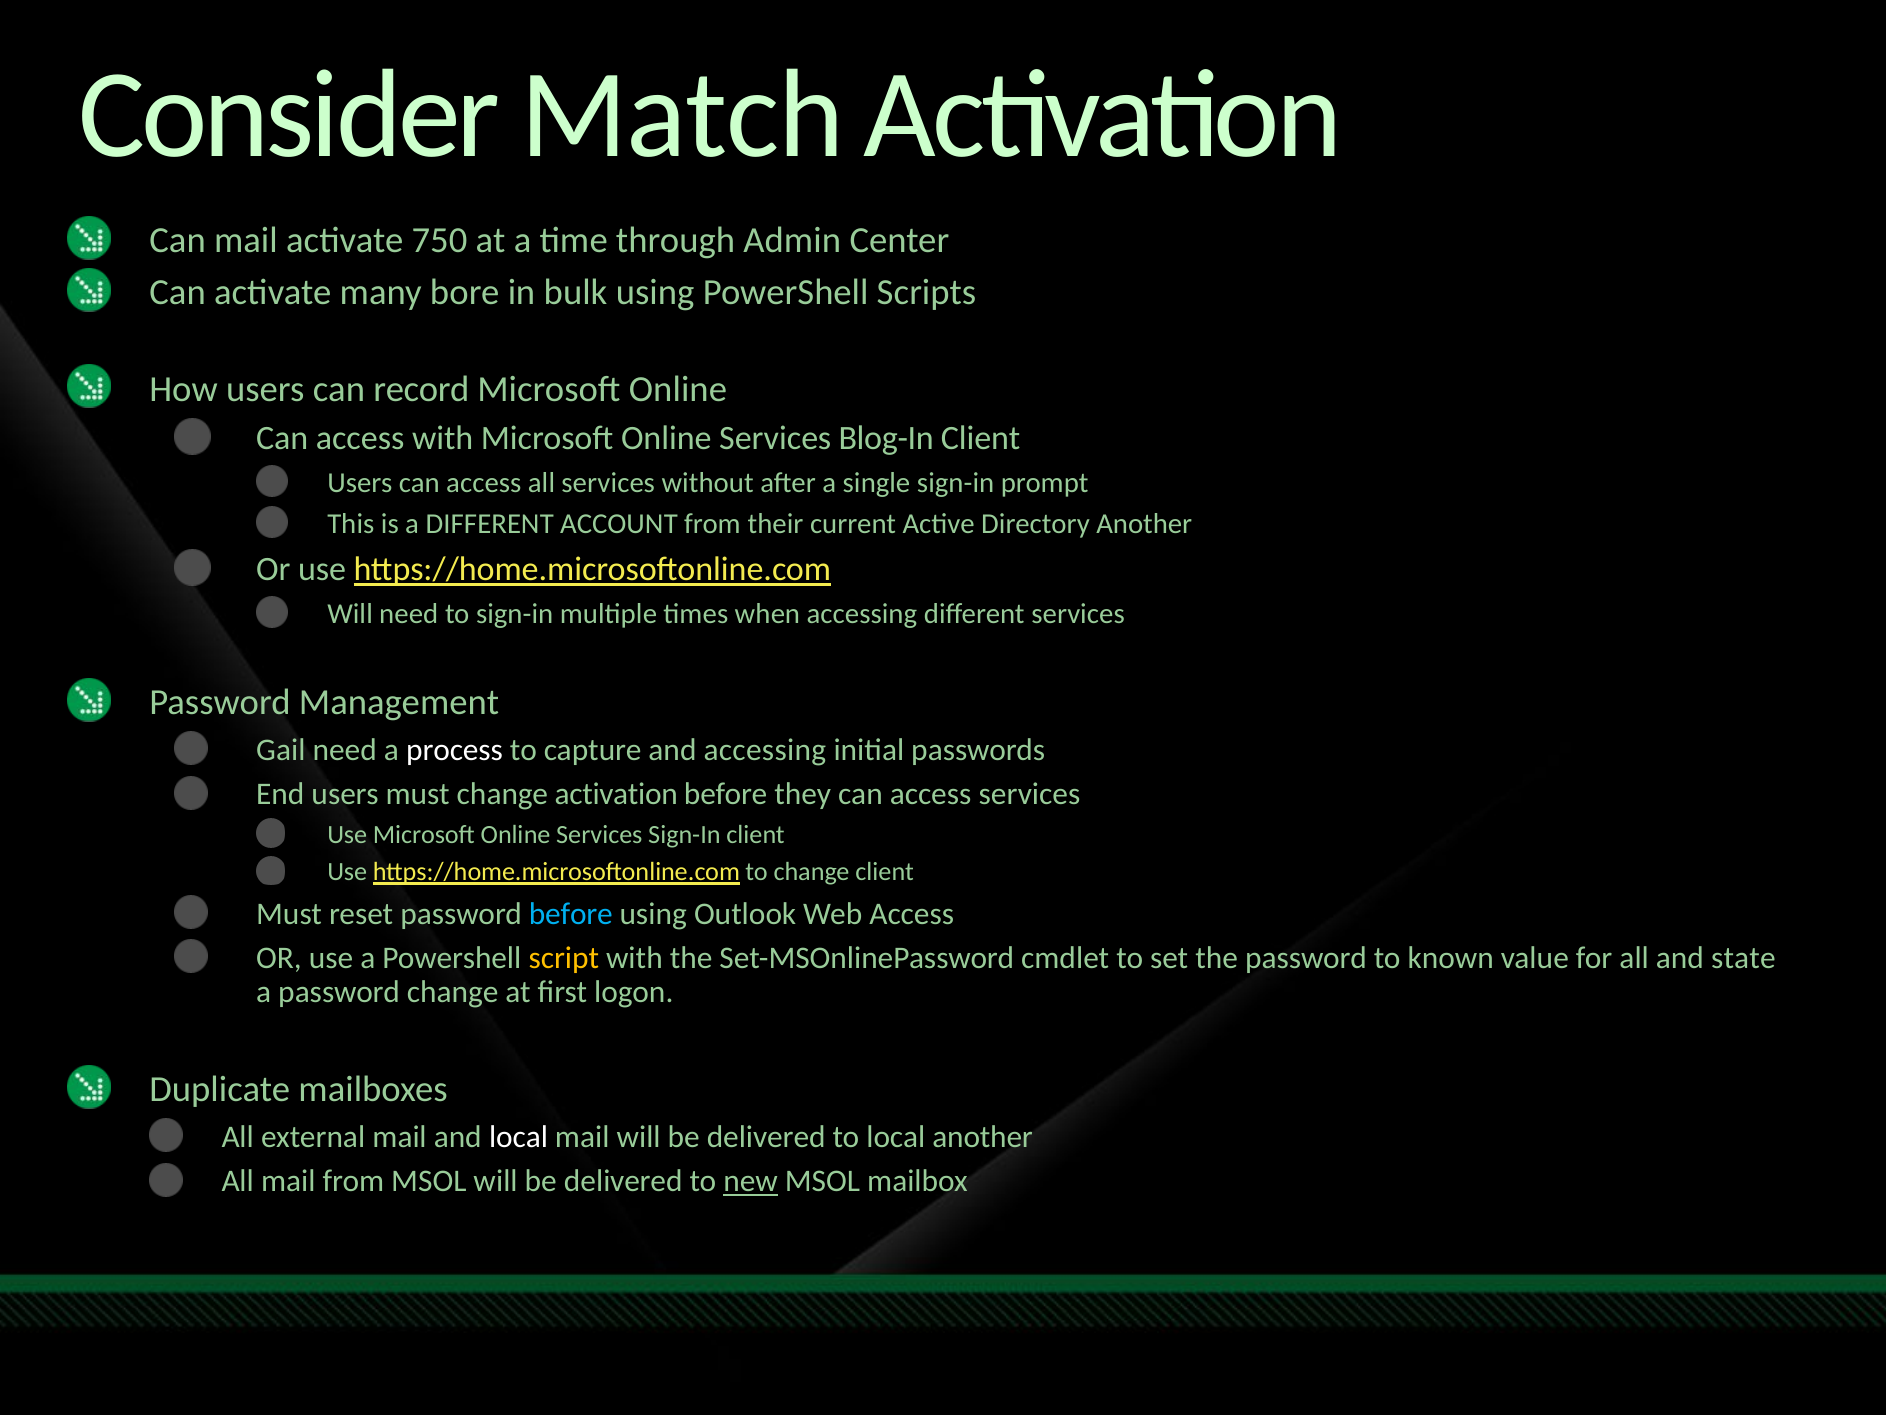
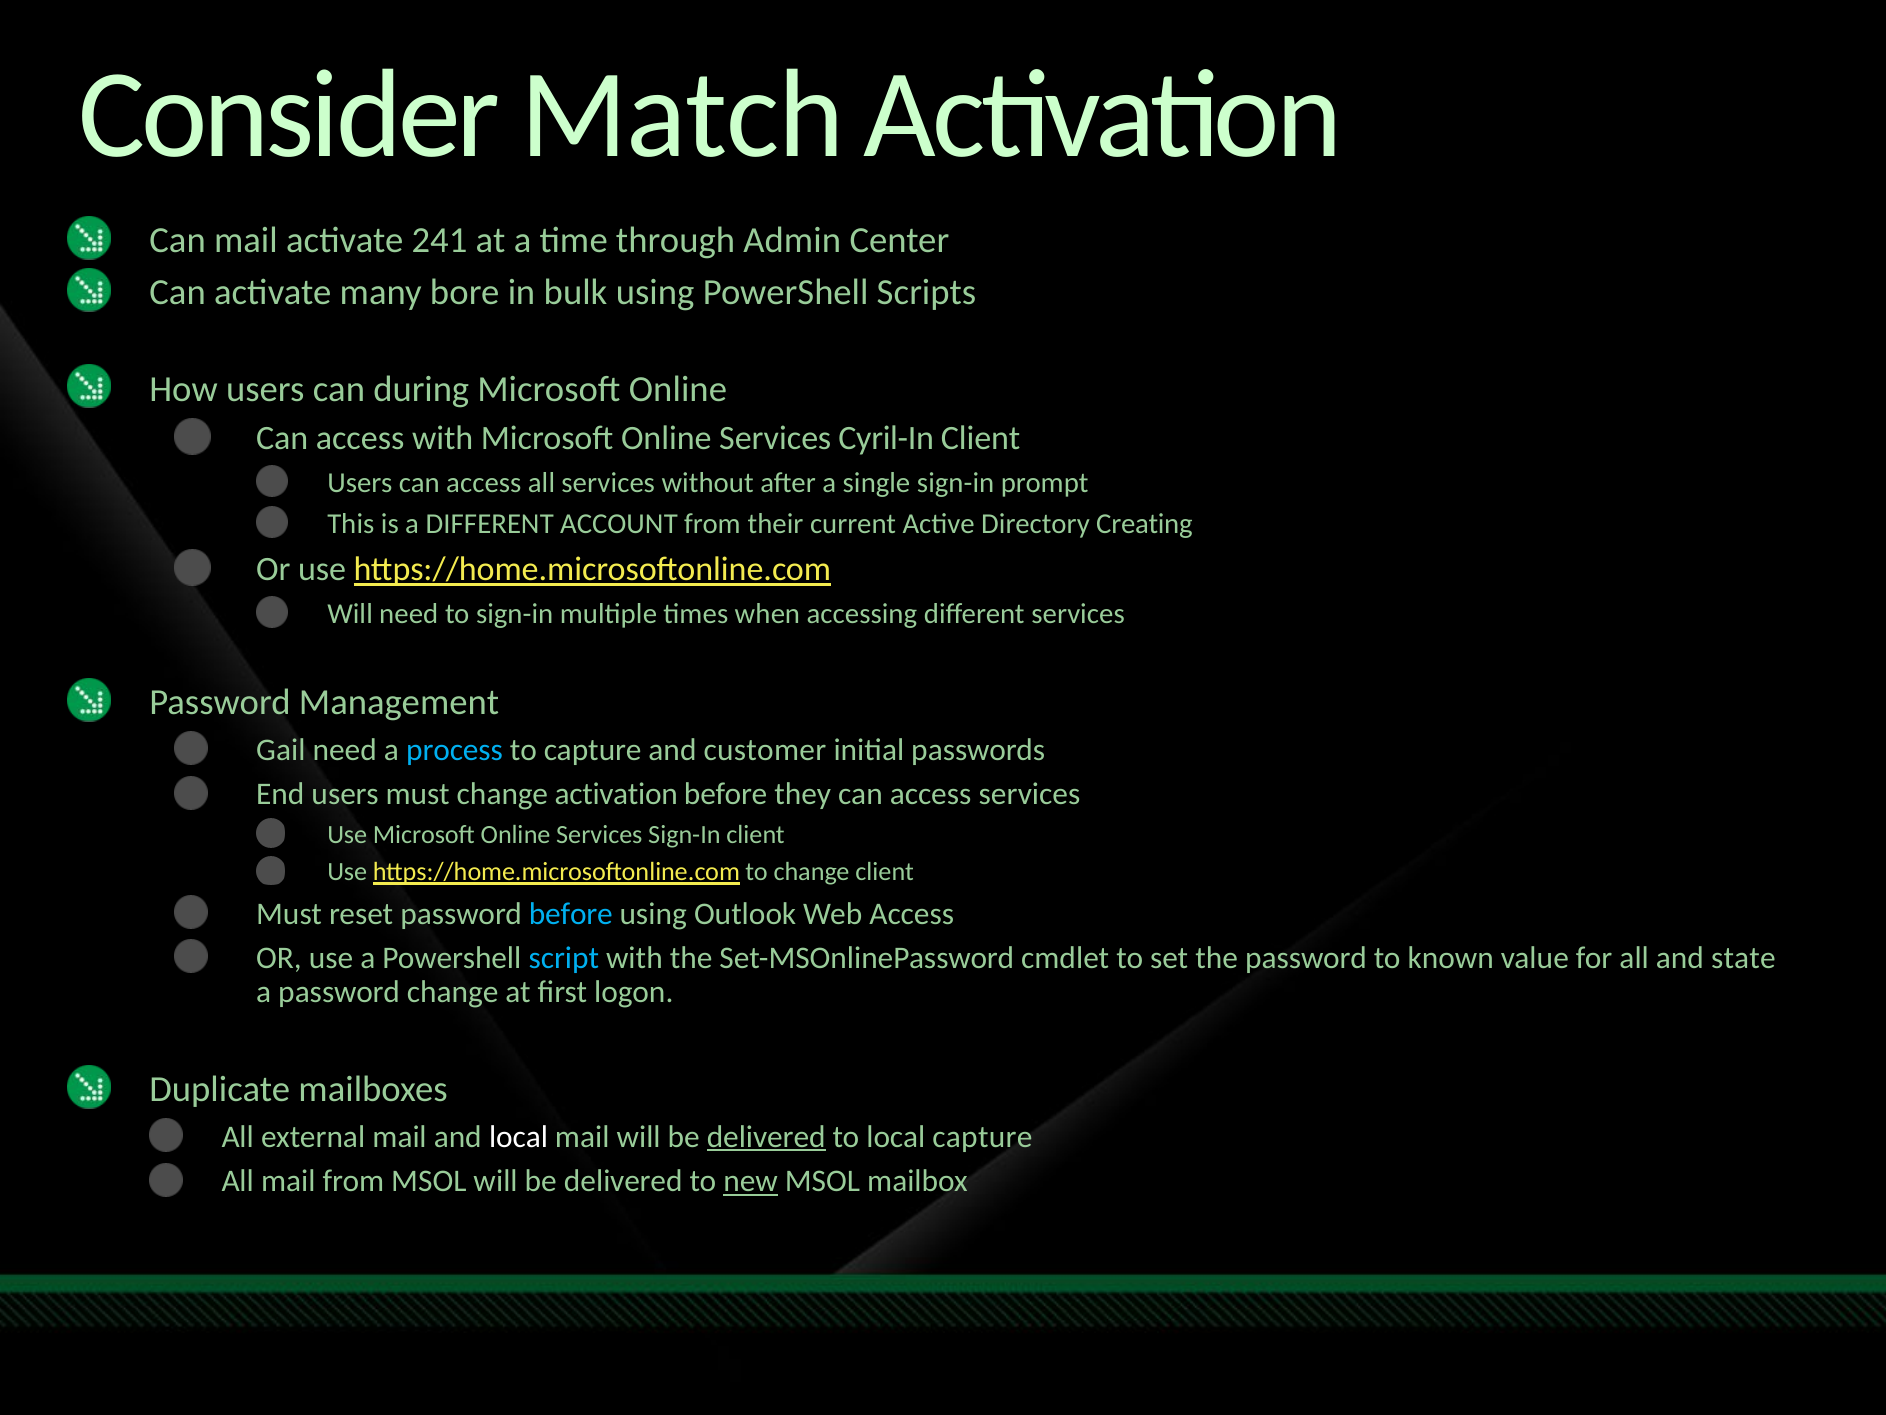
750: 750 -> 241
record: record -> during
Blog-In: Blog-In -> Cyril-In
Directory Another: Another -> Creating
process colour: white -> light blue
and accessing: accessing -> customer
script colour: yellow -> light blue
delivered at (766, 1137) underline: none -> present
local another: another -> capture
